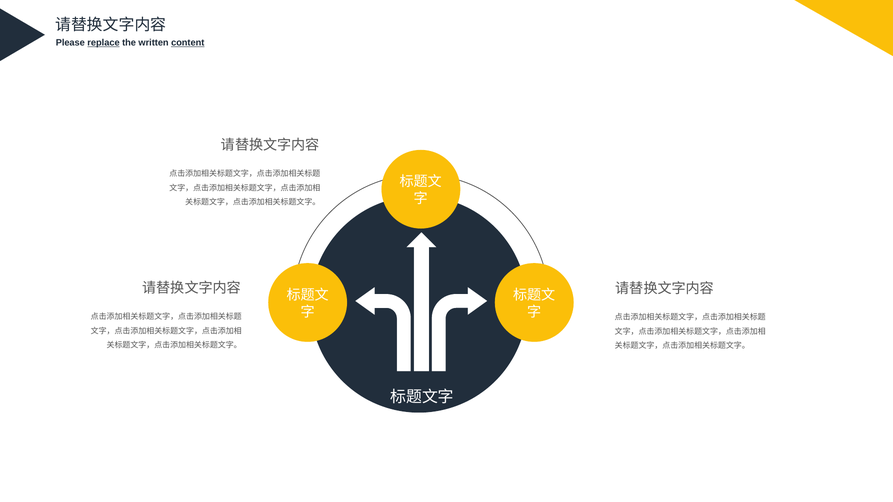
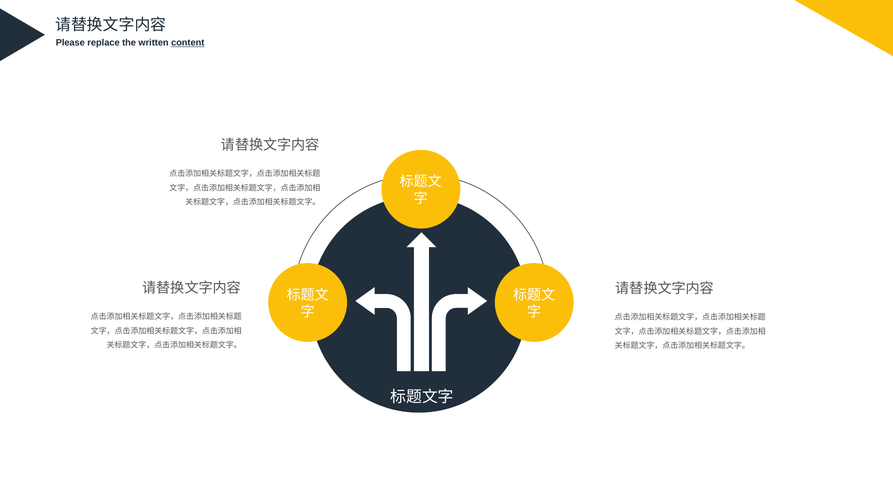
replace underline: present -> none
